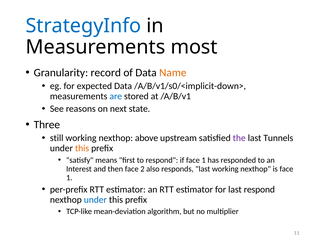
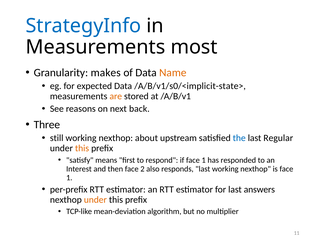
record: record -> makes
/A/B/v1/s0/<implicit-down>: /A/B/v1/s0/<implicit-down> -> /A/B/v1/s0/<implicit-state>
are colour: blue -> orange
state: state -> back
above: above -> about
the colour: purple -> blue
Tunnels: Tunnels -> Regular
last respond: respond -> answers
under at (95, 199) colour: blue -> orange
